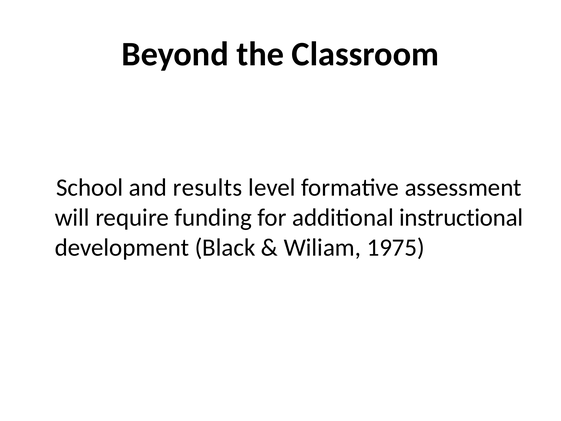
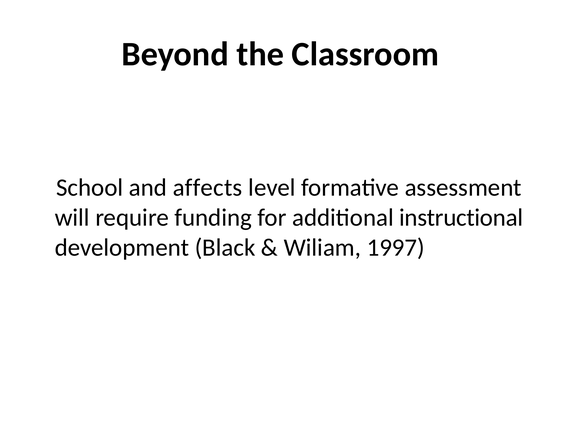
results: results -> affects
1975: 1975 -> 1997
